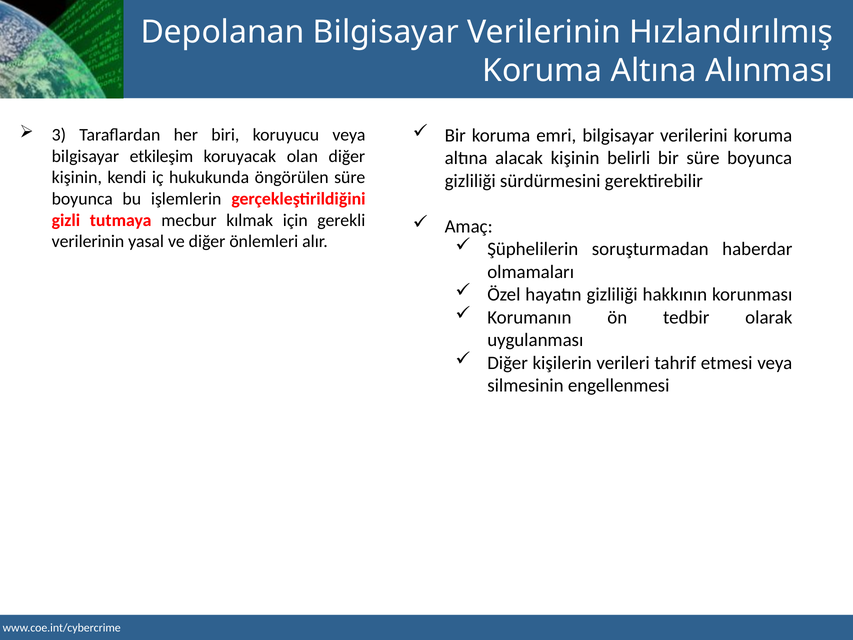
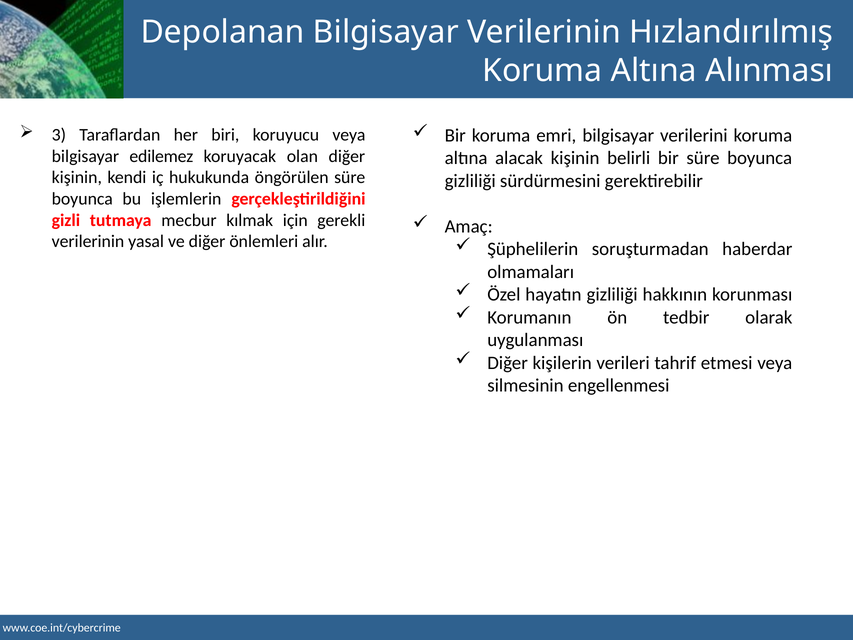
etkileşim: etkileşim -> edilemez
